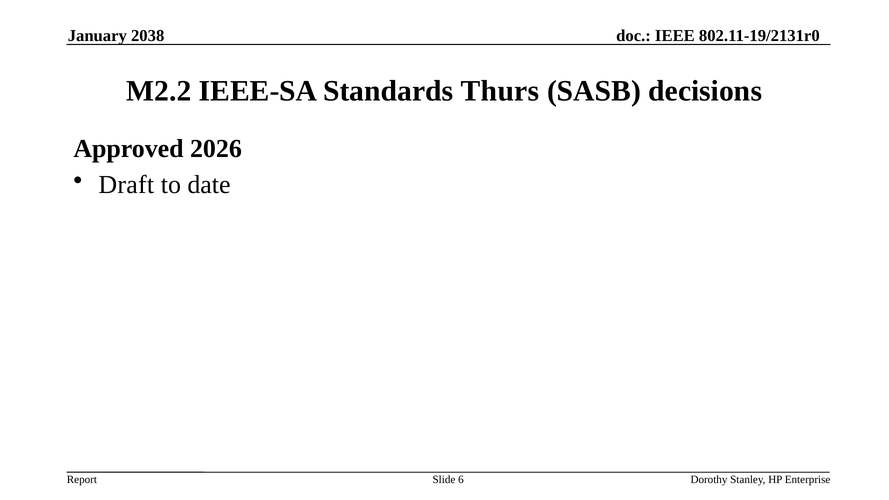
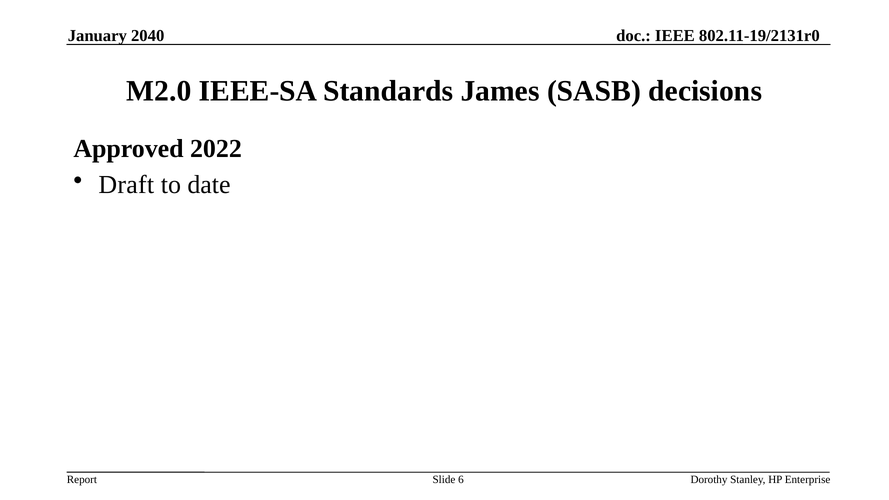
2038: 2038 -> 2040
M2.2: M2.2 -> M2.0
Thurs: Thurs -> James
2026: 2026 -> 2022
